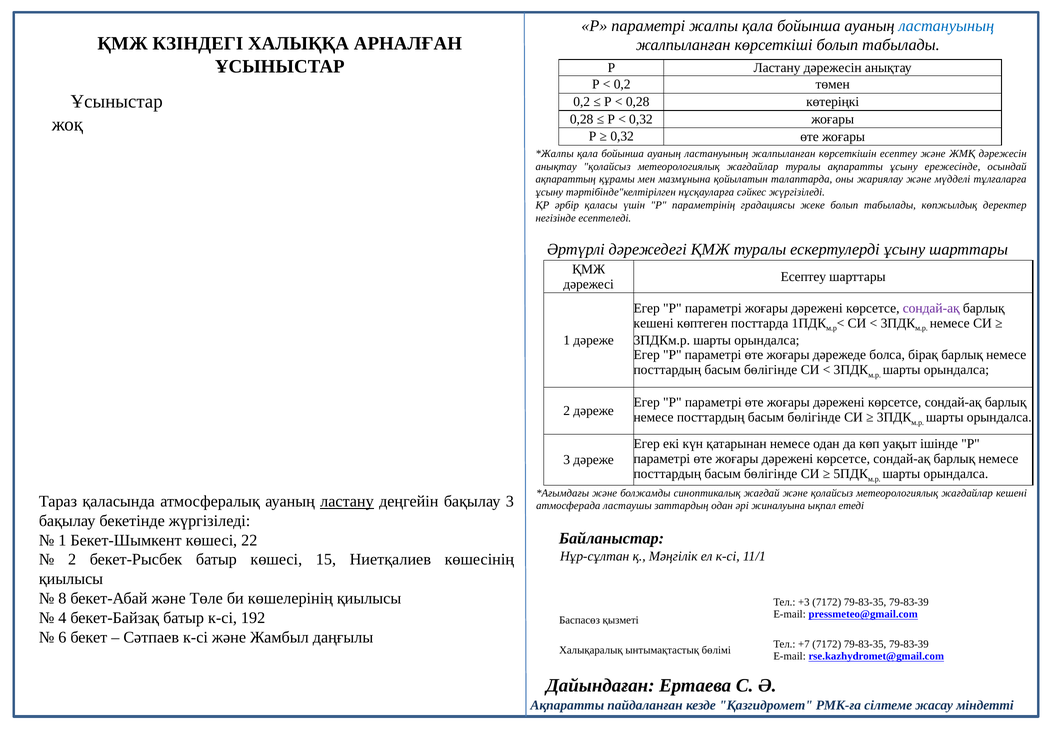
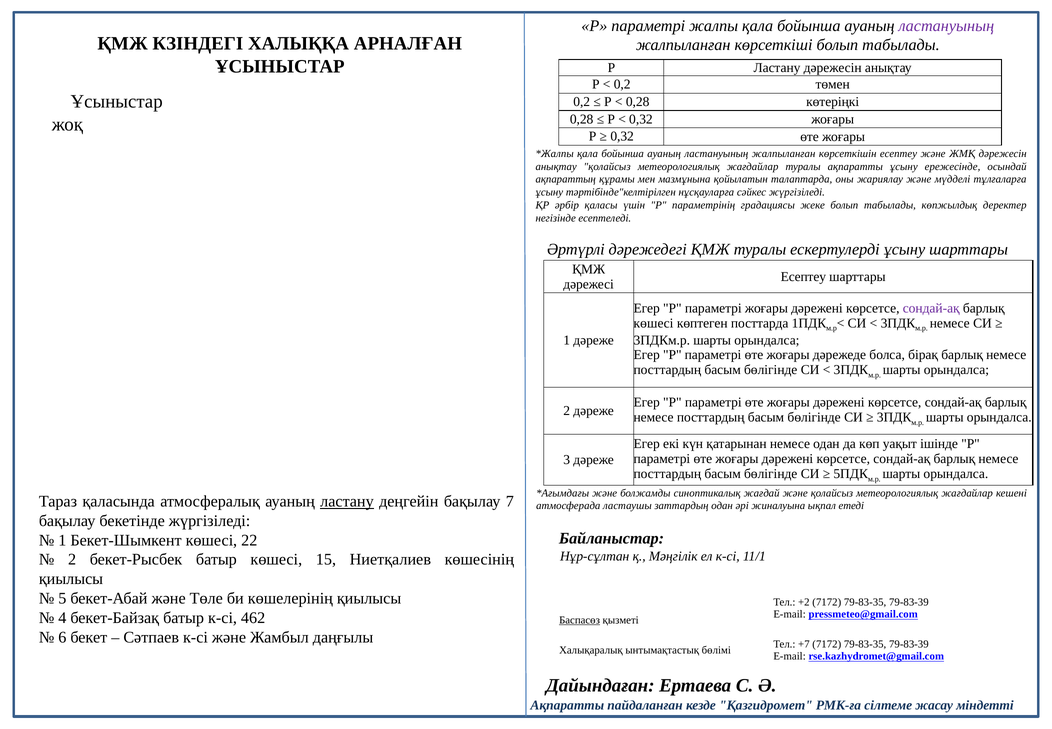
ластануының at (946, 26) colour: blue -> purple
кешені at (654, 323): кешені -> көшесі
бақылау 3: 3 -> 7
8: 8 -> 5
+3: +3 -> +2
192: 192 -> 462
Баспасөз underline: none -> present
